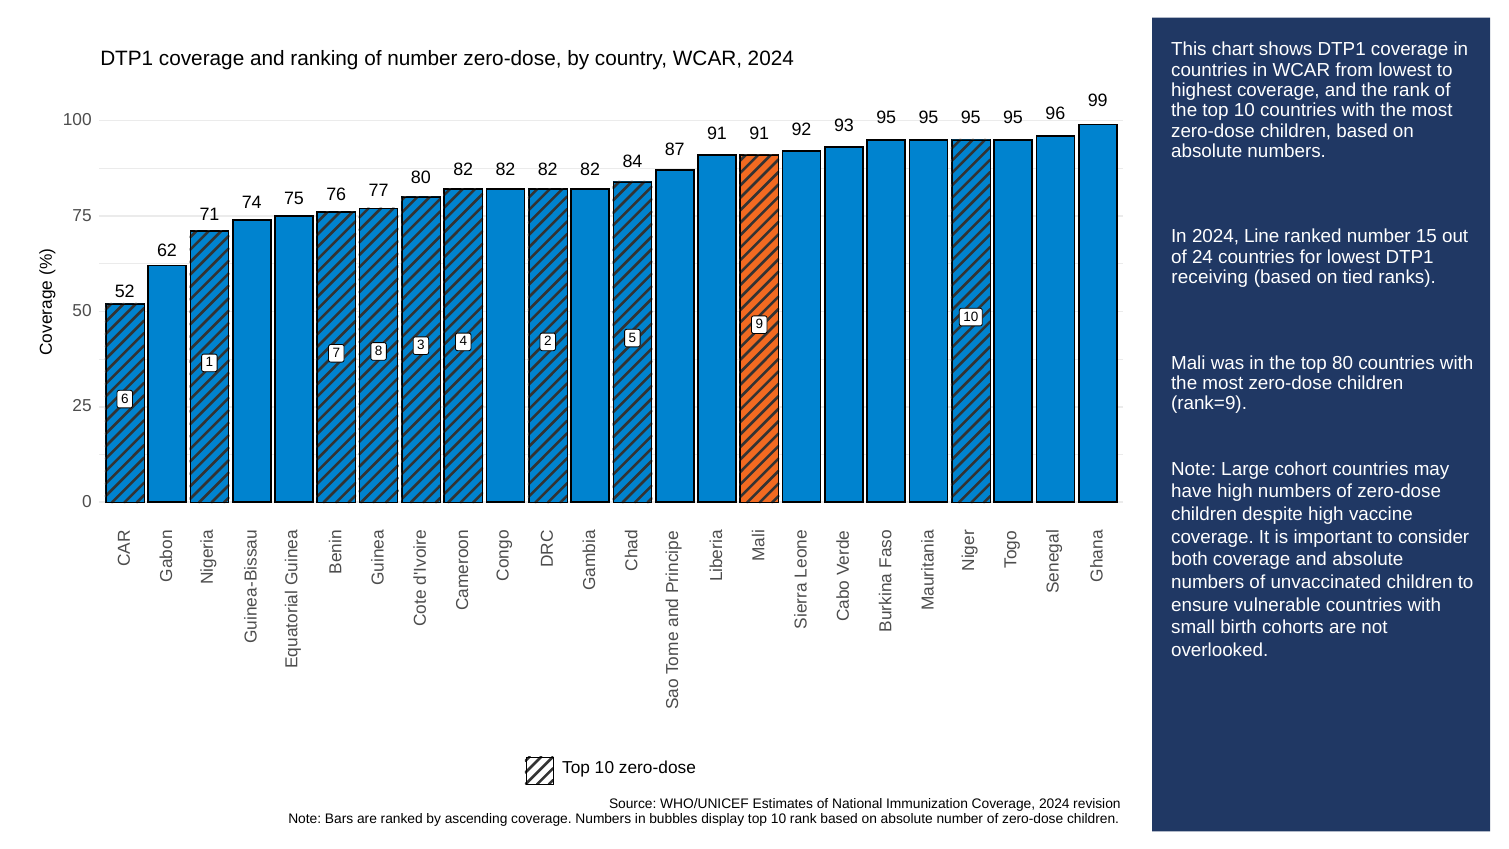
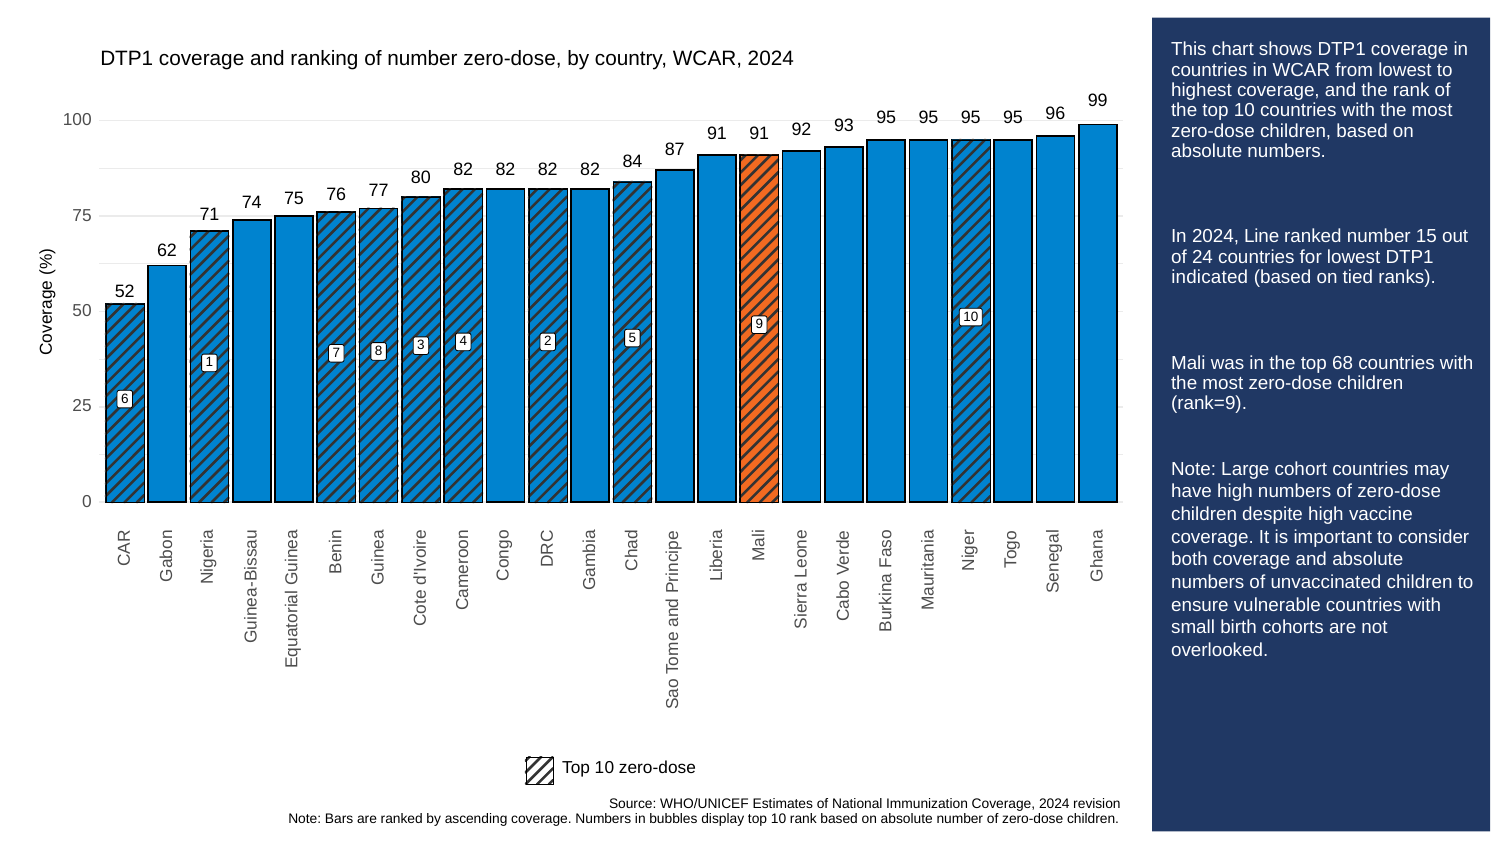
receiving: receiving -> indicated
top 80: 80 -> 68
